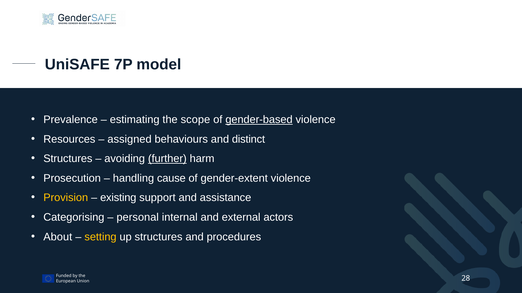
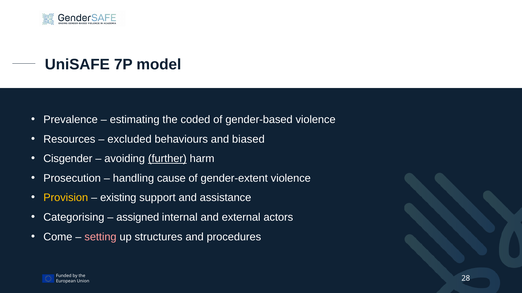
scope: scope -> coded
gender-based underline: present -> none
assigned: assigned -> excluded
distinct: distinct -> biased
Structures at (68, 159): Structures -> Cisgender
personal: personal -> assigned
About: About -> Come
setting colour: yellow -> pink
